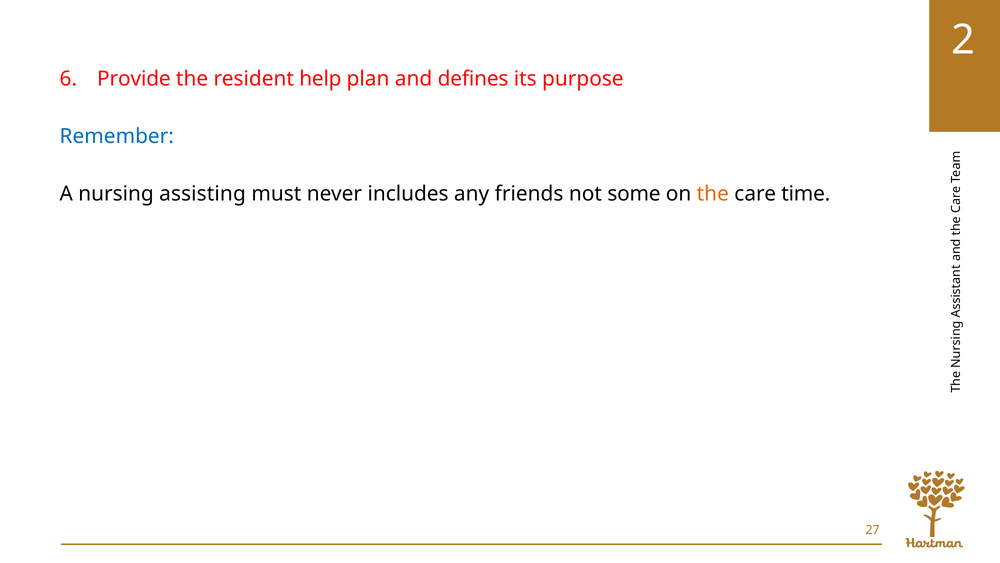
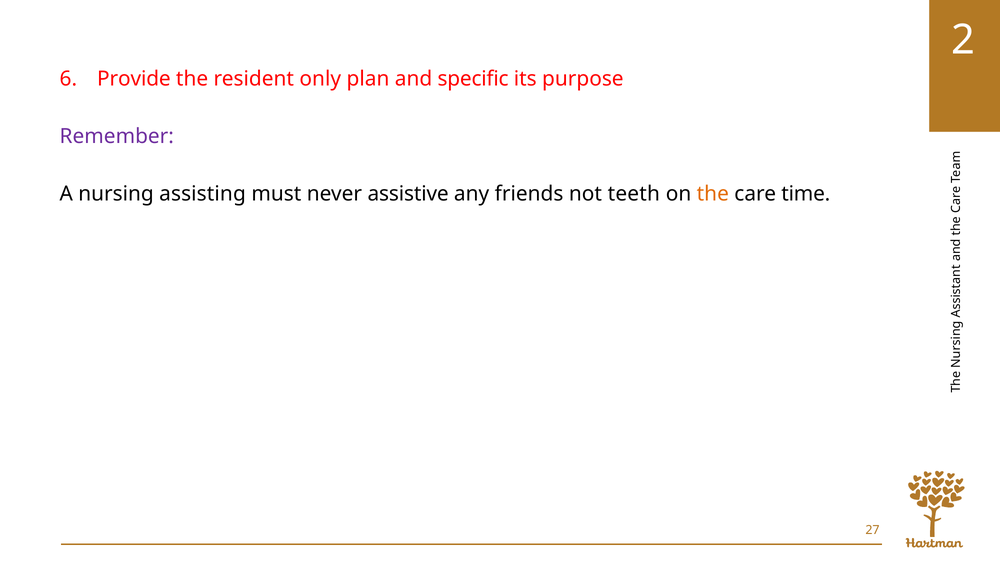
help: help -> only
defines: defines -> specific
Remember colour: blue -> purple
includes: includes -> assistive
some: some -> teeth
